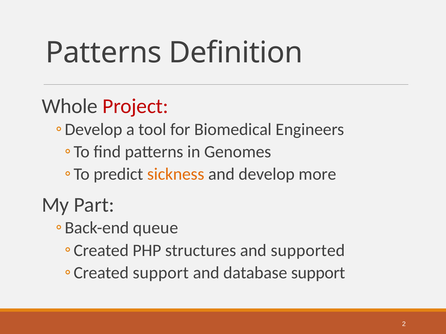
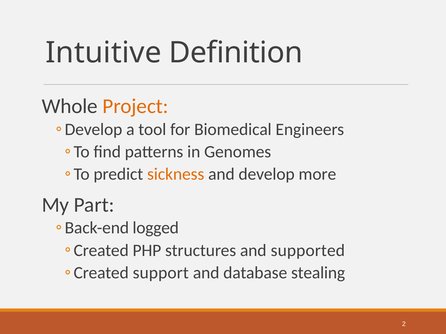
Patterns at (104, 53): Patterns -> Intuitive
Project colour: red -> orange
queue: queue -> logged
database support: support -> stealing
